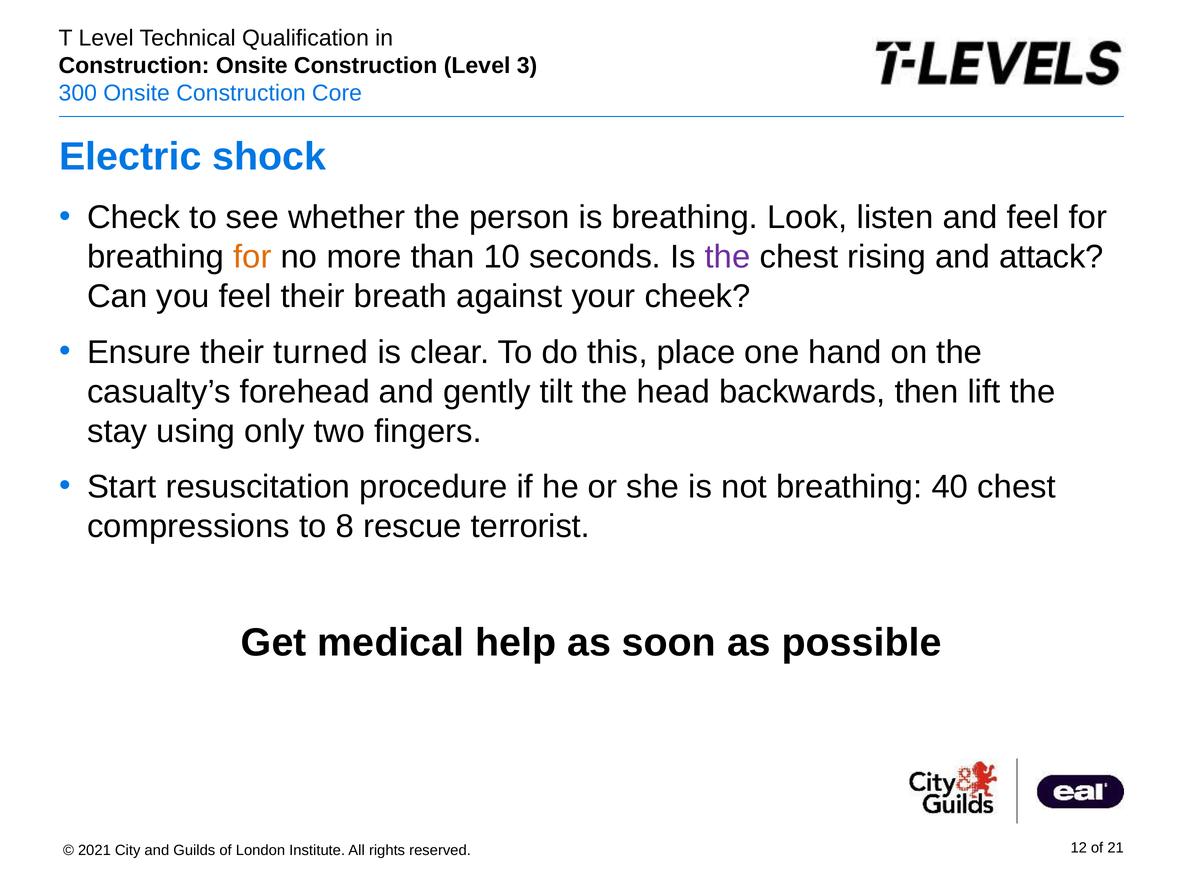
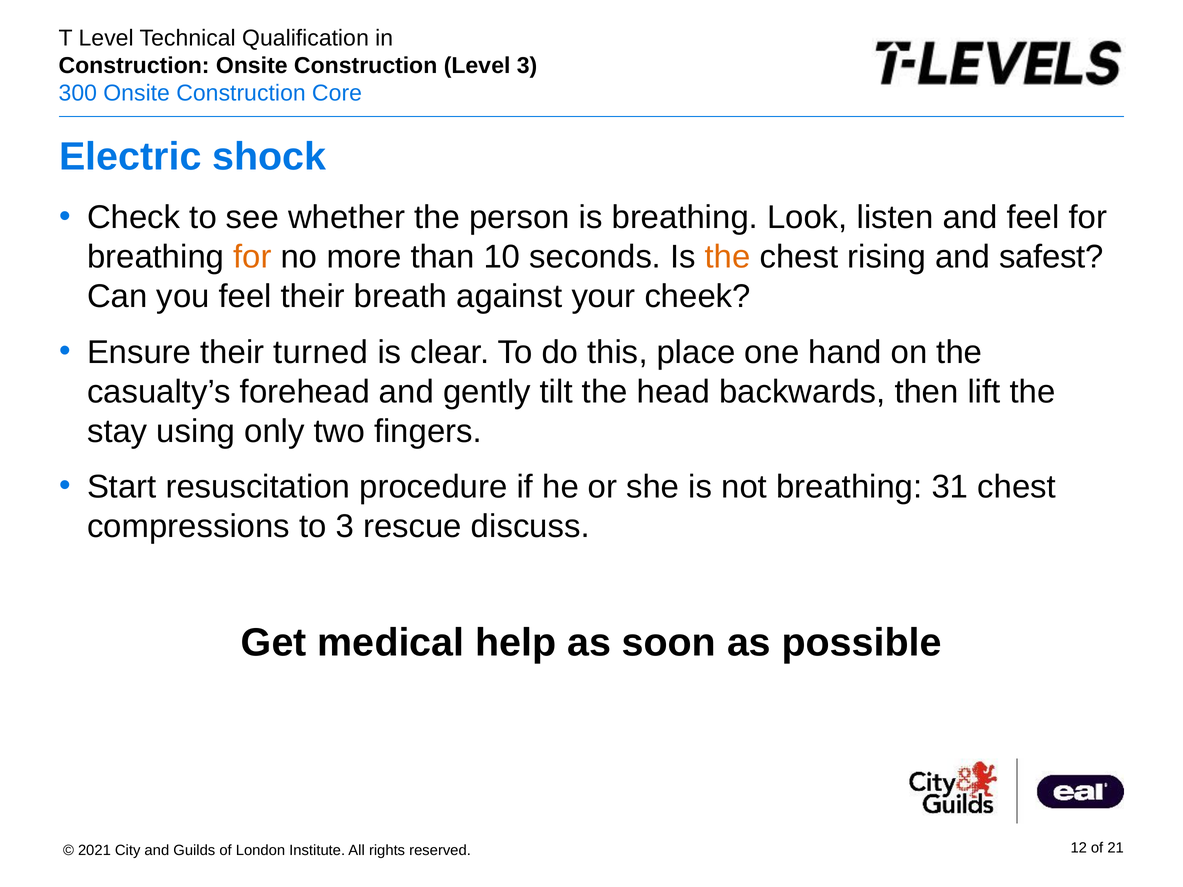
the at (728, 257) colour: purple -> orange
attack: attack -> safest
40: 40 -> 31
to 8: 8 -> 3
terrorist: terrorist -> discuss
